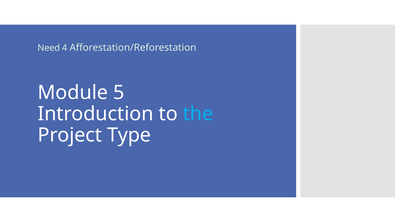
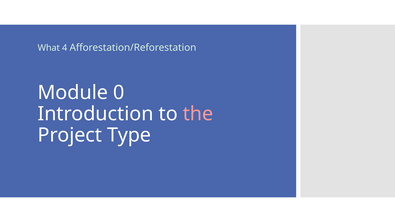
Need: Need -> What
5: 5 -> 0
the colour: light blue -> pink
